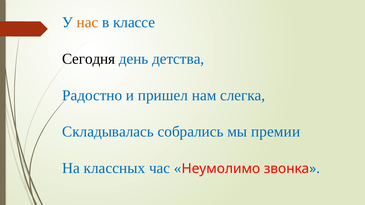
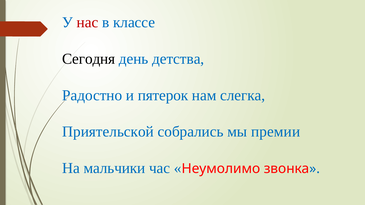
нас colour: orange -> red
пришел: пришел -> пятерок
Складывалась: Складывалась -> Приятельской
классных: классных -> мальчики
